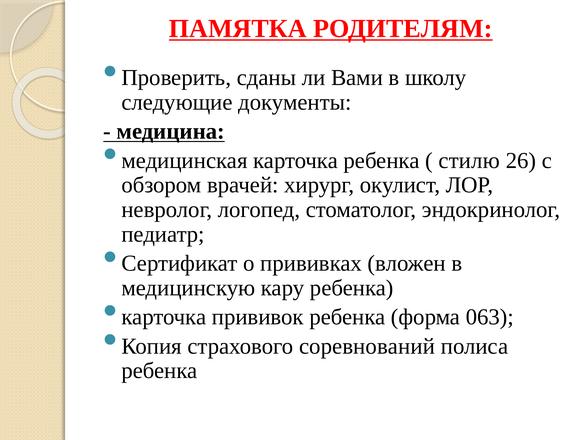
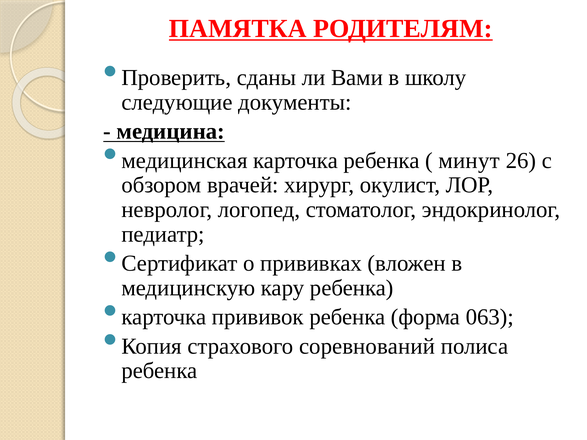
стилю: стилю -> минут
